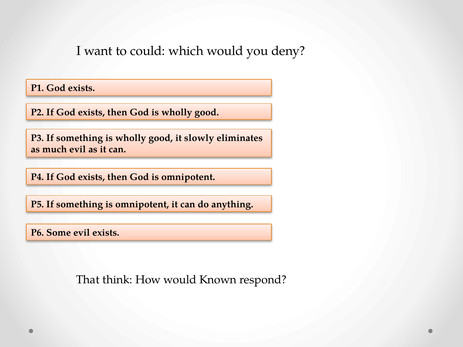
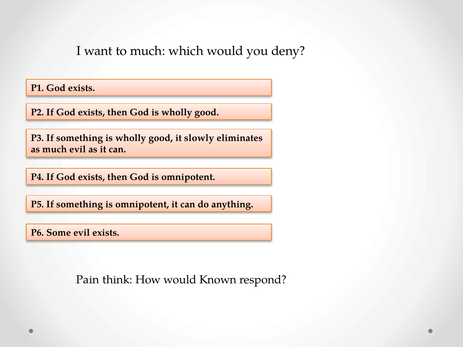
to could: could -> much
That: That -> Pain
